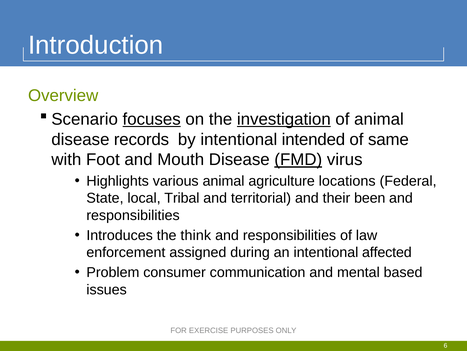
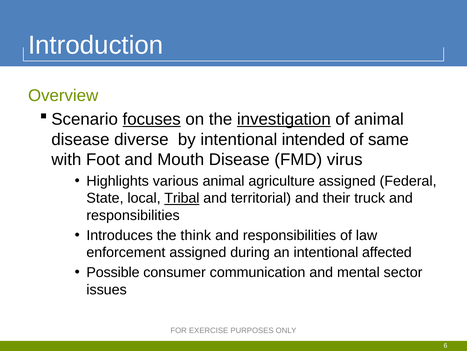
records: records -> diverse
FMD underline: present -> none
agriculture locations: locations -> assigned
Tribal underline: none -> present
been: been -> truck
Problem: Problem -> Possible
based: based -> sector
